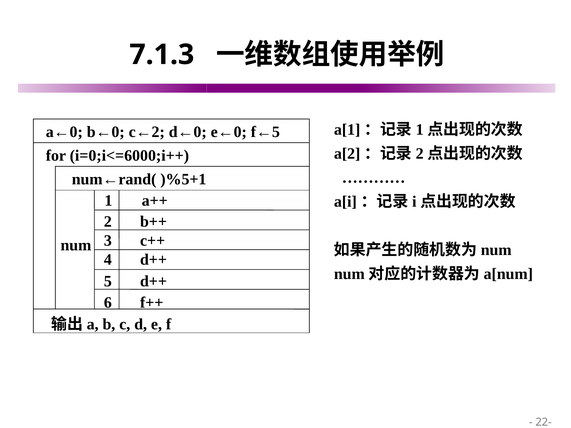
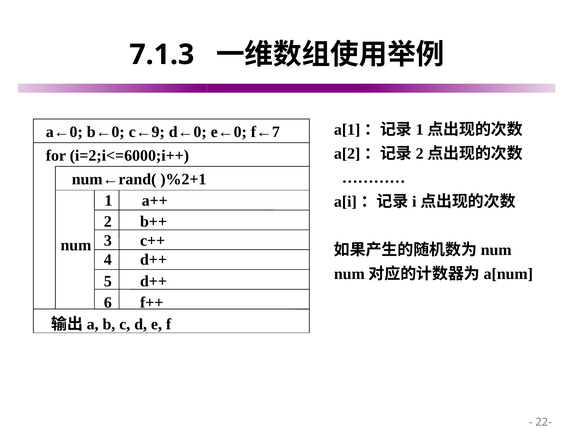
c←2: c←2 -> c←9
f←5: f←5 -> f←7
i=0;i<=6000;i++: i=0;i<=6000;i++ -> i=2;i<=6000;i++
)%5+1: )%5+1 -> )%2+1
